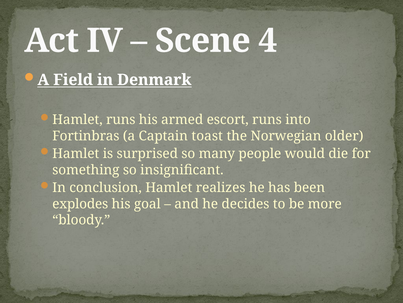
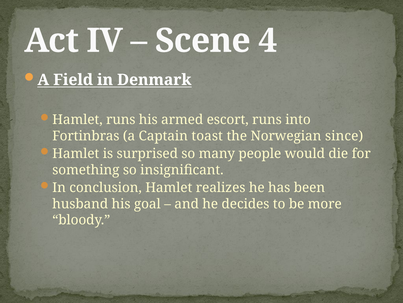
older: older -> since
explodes: explodes -> husband
